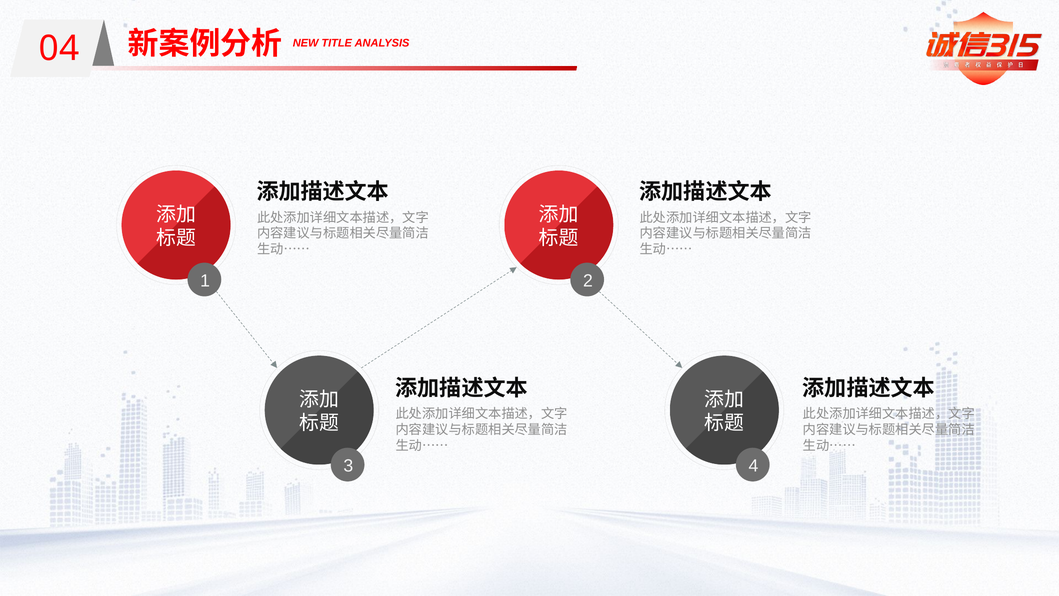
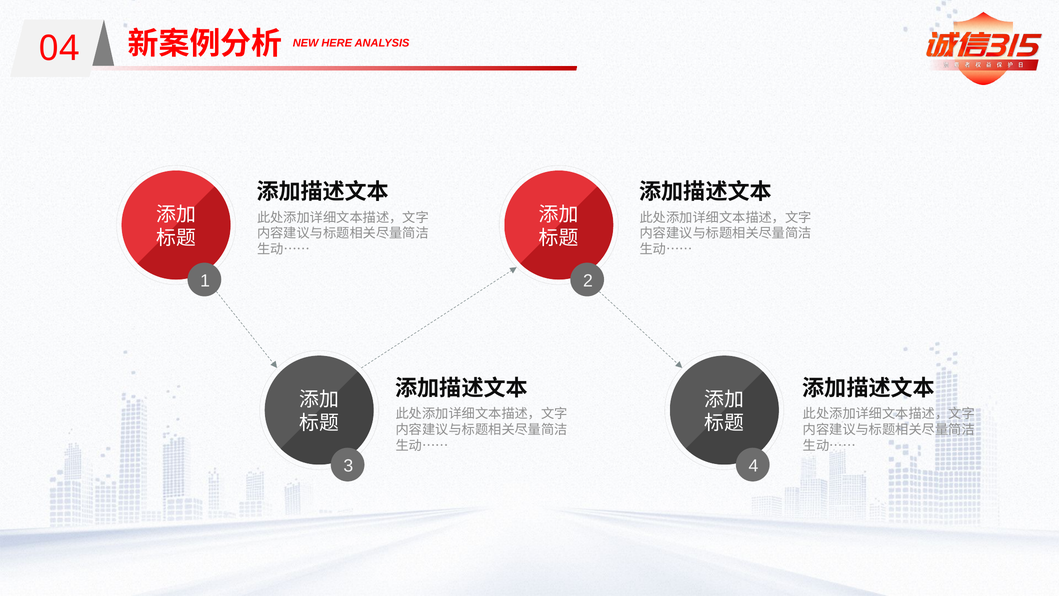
TITLE: TITLE -> HERE
